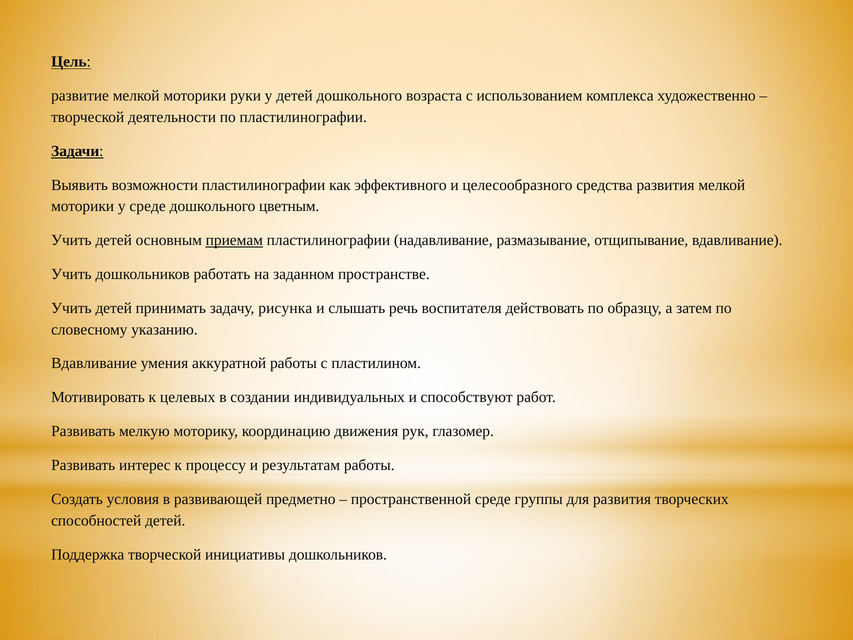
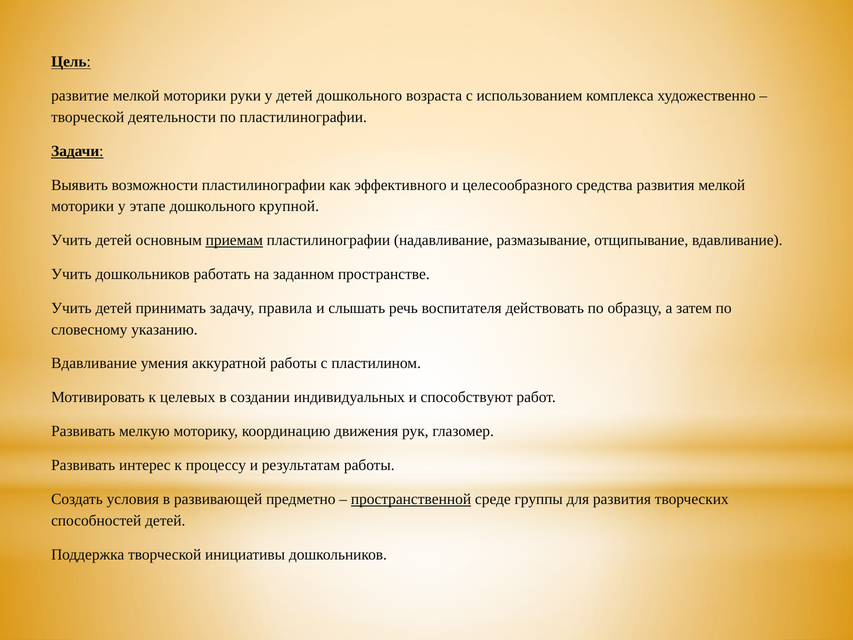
у среде: среде -> этапе
цветным: цветным -> крупной
рисунка: рисунка -> правила
пространственной underline: none -> present
